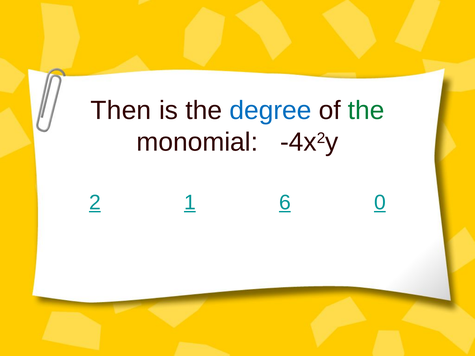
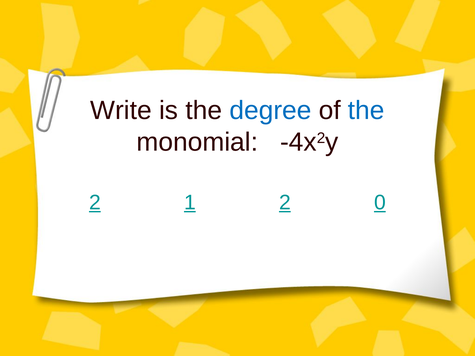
Then: Then -> Write
the at (366, 111) colour: green -> blue
1 6: 6 -> 2
